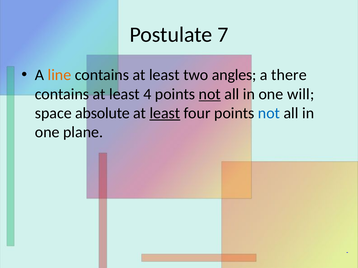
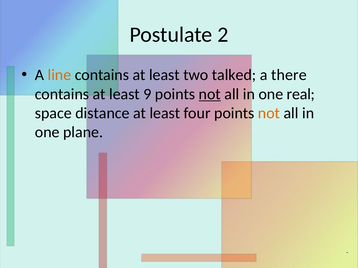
7: 7 -> 2
angles: angles -> talked
4: 4 -> 9
will: will -> real
absolute: absolute -> distance
least at (165, 113) underline: present -> none
not at (269, 113) colour: blue -> orange
